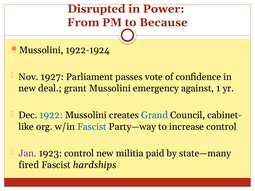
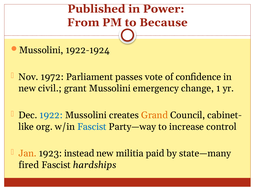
Disrupted: Disrupted -> Published
1927: 1927 -> 1972
deal: deal -> civil
against: against -> change
Grand colour: blue -> orange
Jan colour: purple -> orange
1923 control: control -> instead
